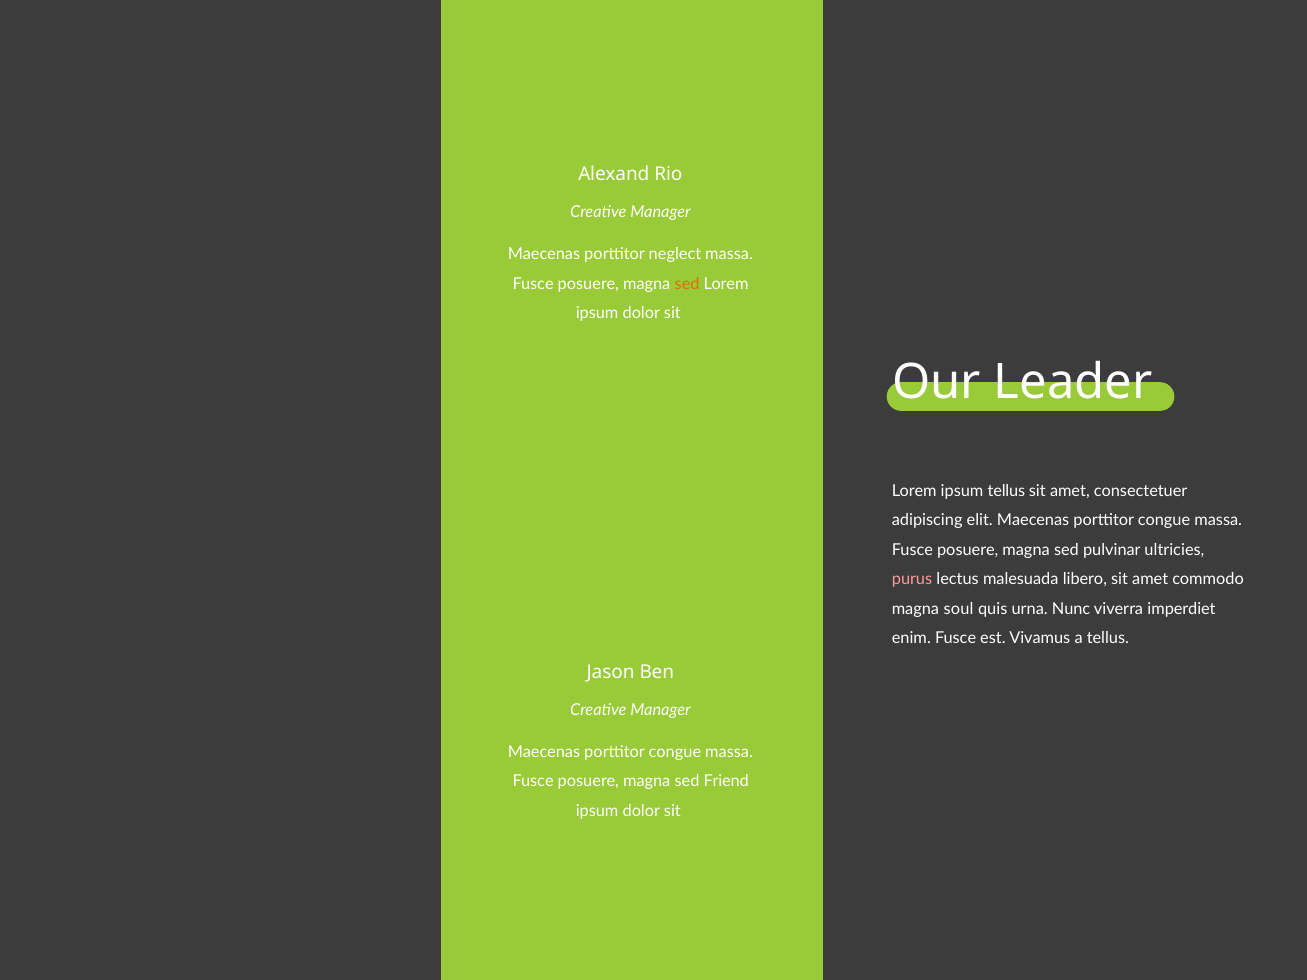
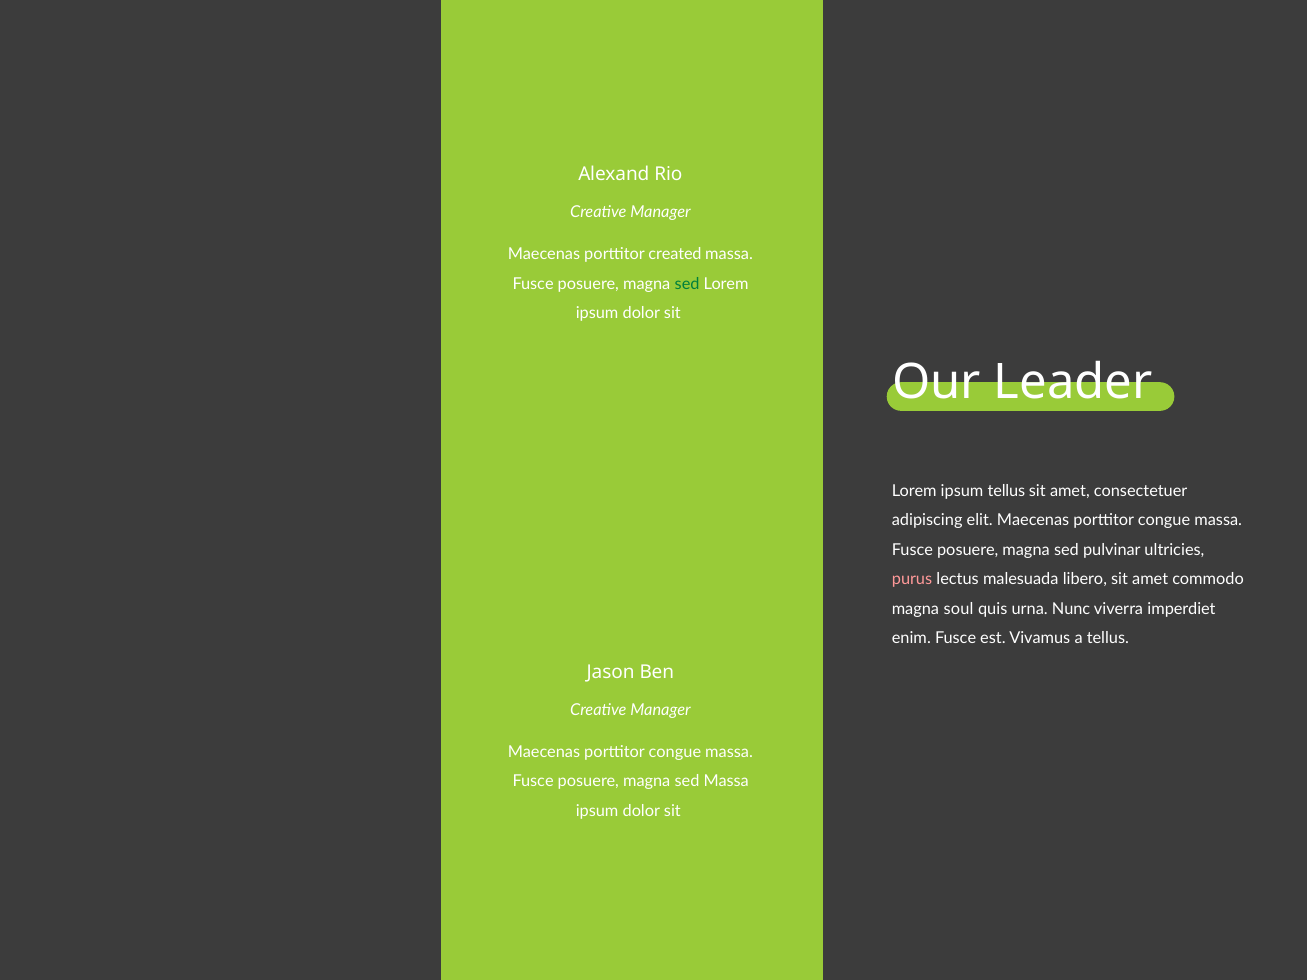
neglect: neglect -> created
sed at (687, 284) colour: orange -> green
sed Friend: Friend -> Massa
